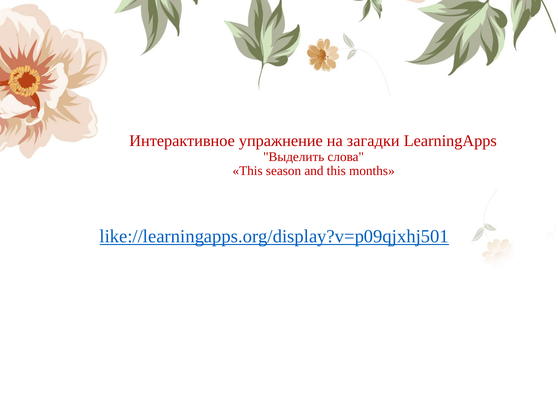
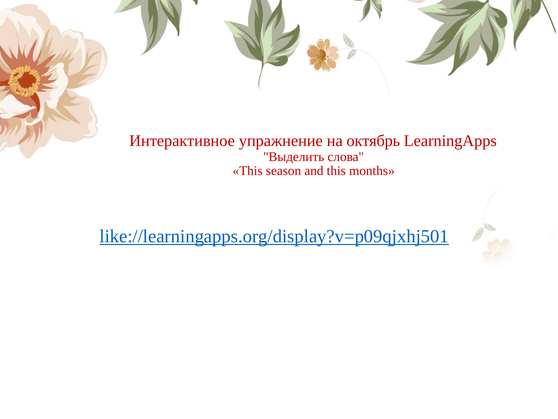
загадки: загадки -> октябрь
